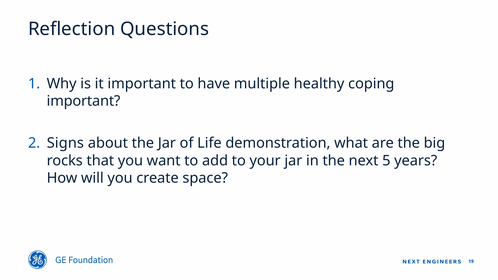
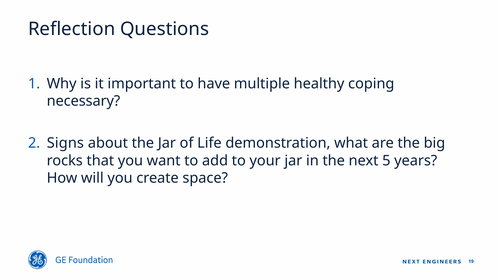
important at (83, 101): important -> necessary
